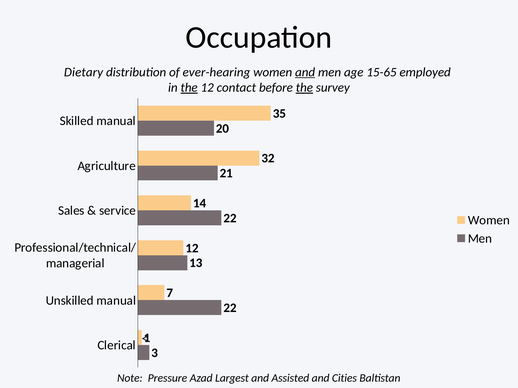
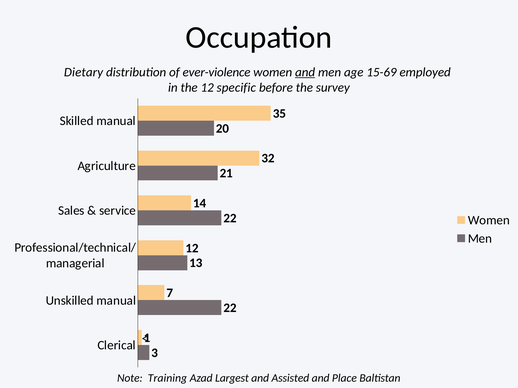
ever-hearing: ever-hearing -> ever-violence
15-65: 15-65 -> 15-69
the at (189, 88) underline: present -> none
contact: contact -> specific
the at (304, 88) underline: present -> none
Pressure: Pressure -> Training
Cities: Cities -> Place
